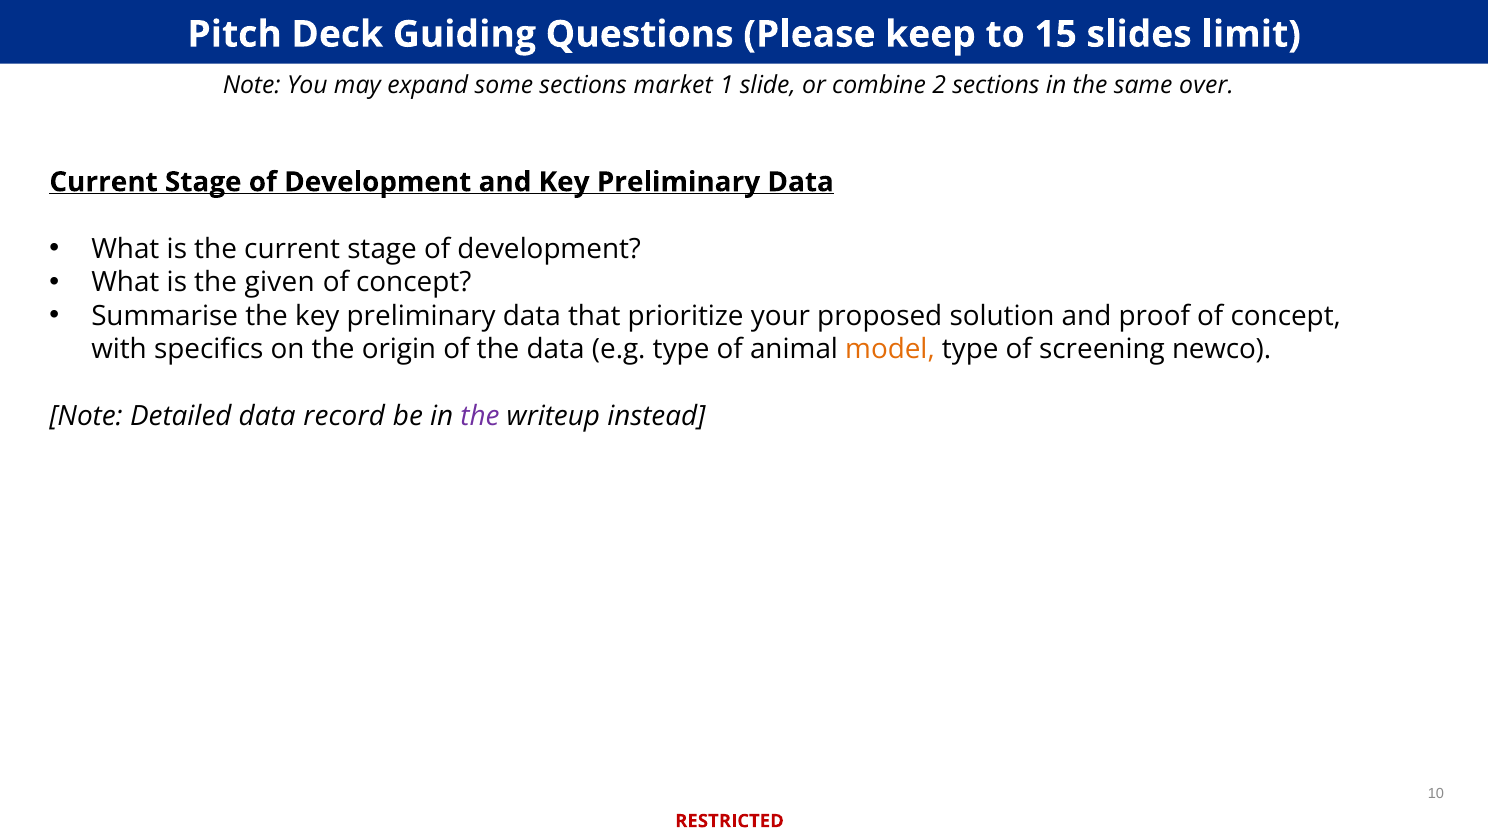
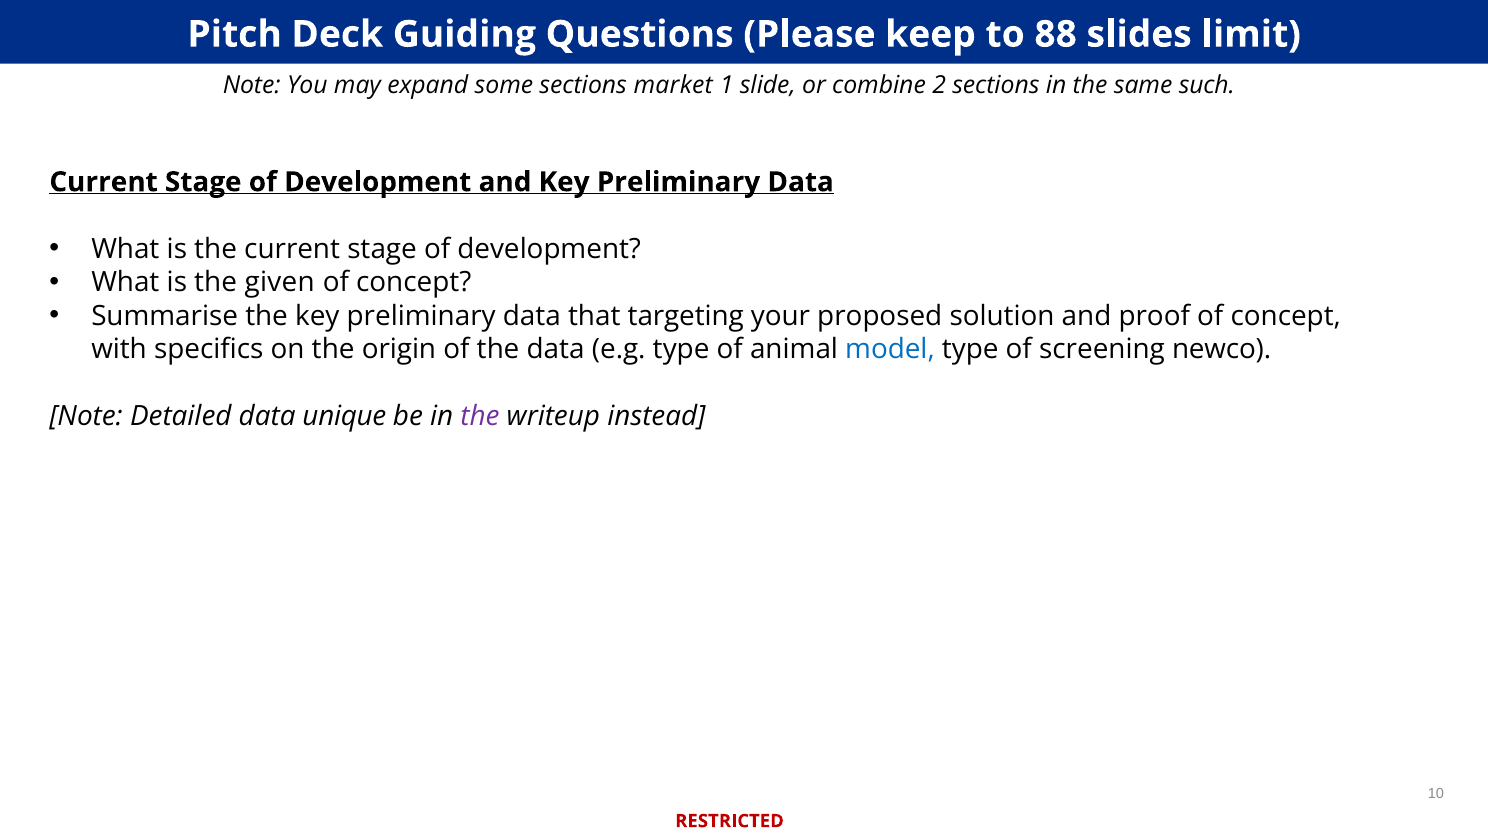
15: 15 -> 88
over: over -> such
prioritize: prioritize -> targeting
model colour: orange -> blue
record: record -> unique
